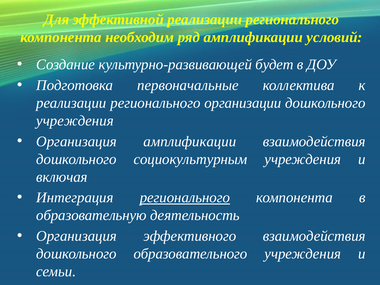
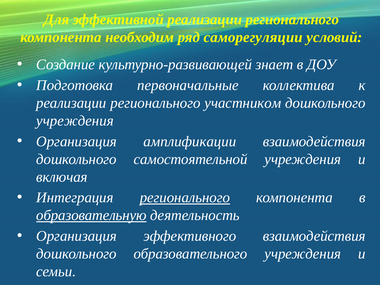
ряд амплификации: амплификации -> саморегуляции
будет: будет -> знает
организации: организации -> участником
социокультурным: социокультурным -> самостоятельной
образовательную underline: none -> present
